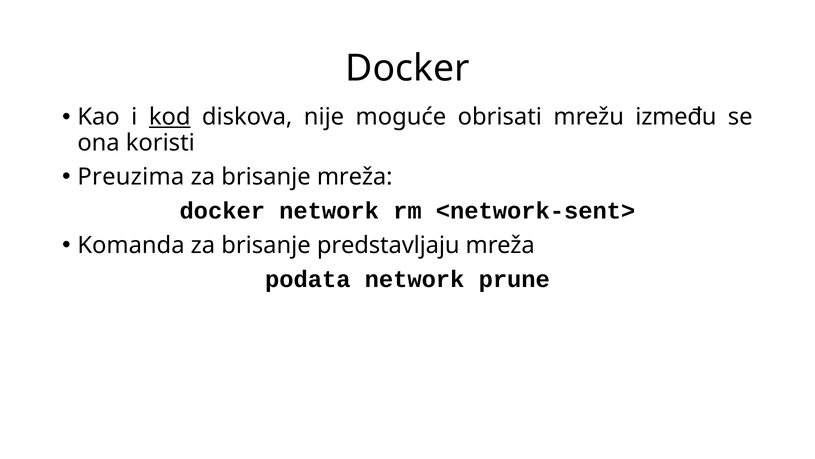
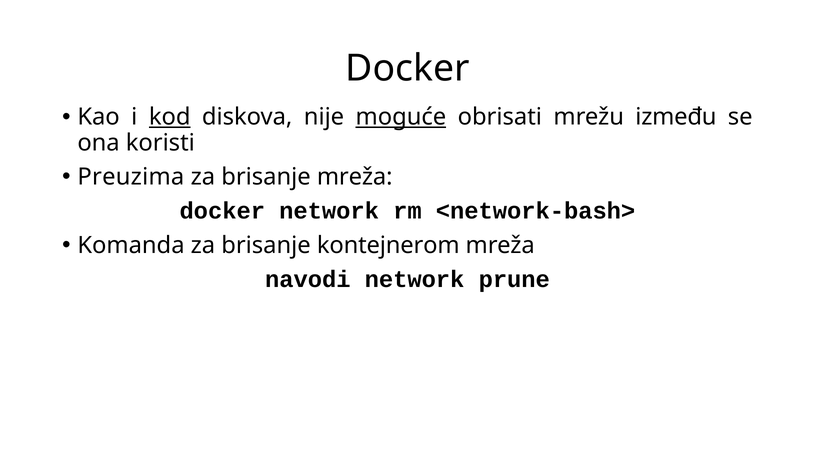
moguće underline: none -> present
<network-sent>: <network-sent> -> <network-bash>
predstavljaju: predstavljaju -> kontejnerom
podata: podata -> navodi
